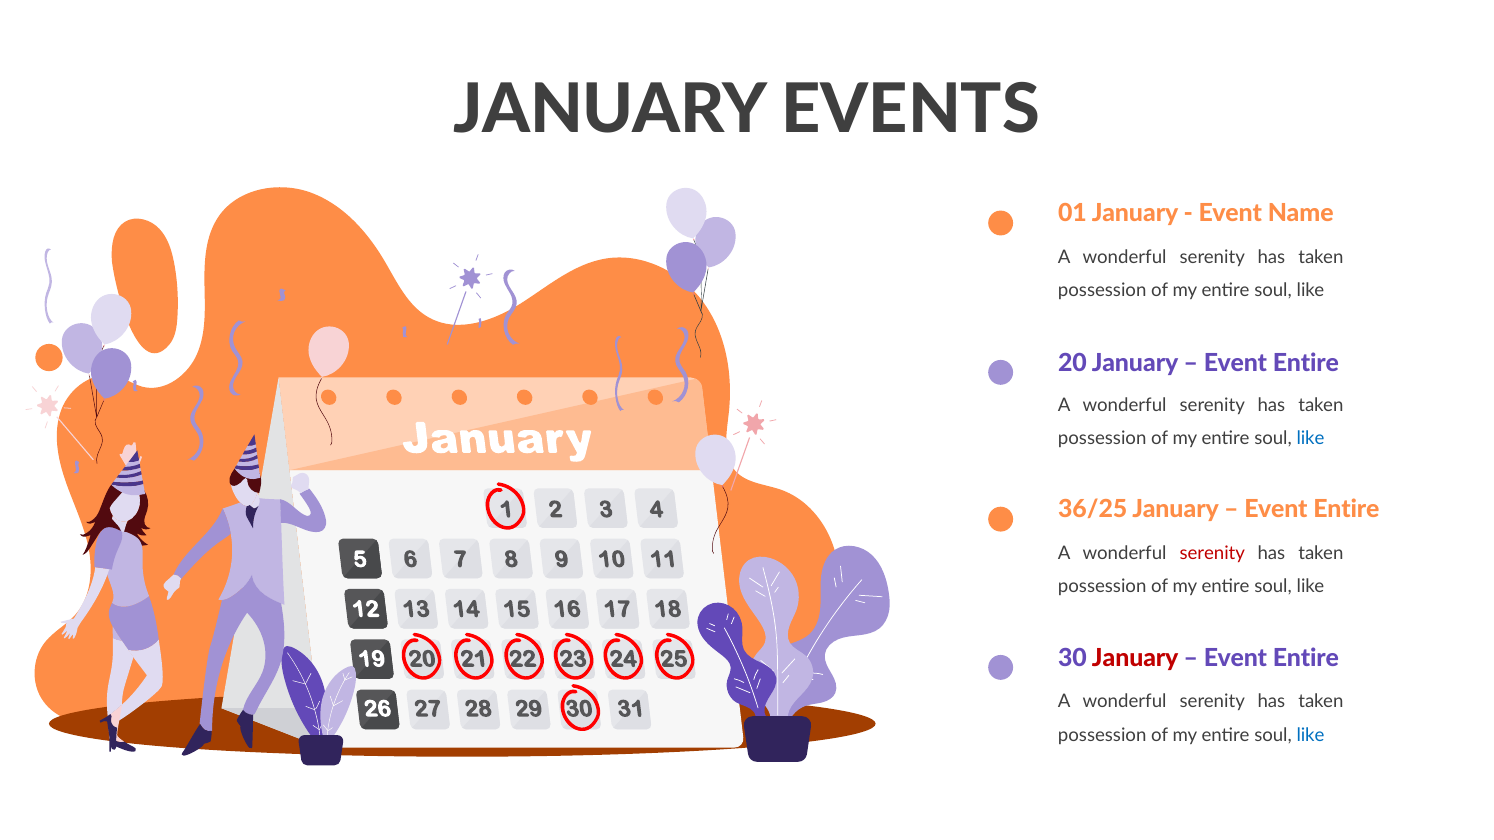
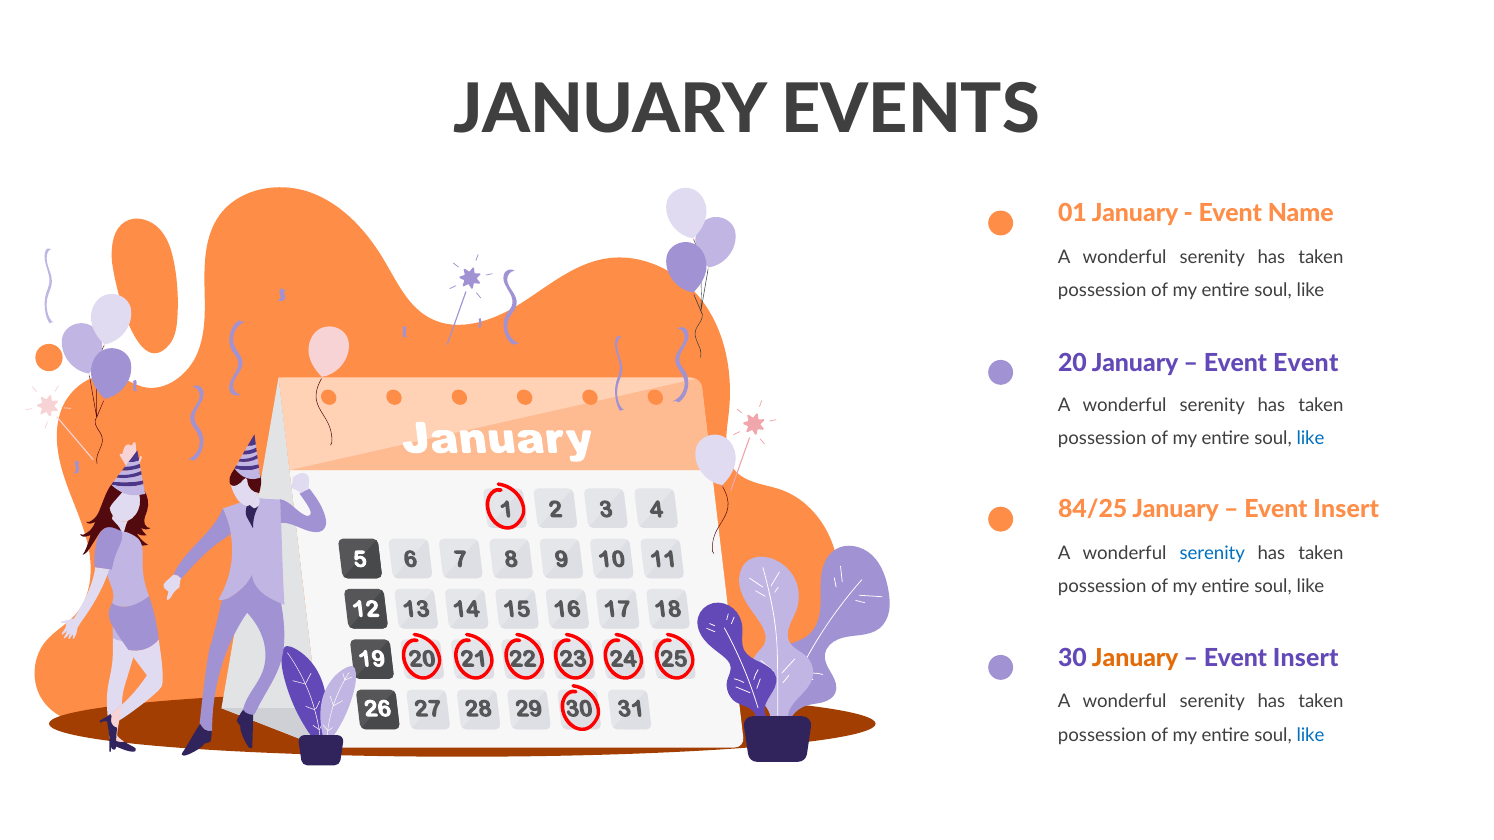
Entire at (1306, 363): Entire -> Event
36/25: 36/25 -> 84/25
Entire at (1346, 510): Entire -> Insert
serenity at (1212, 553) colour: red -> blue
January at (1135, 658) colour: red -> orange
Entire at (1306, 658): Entire -> Insert
